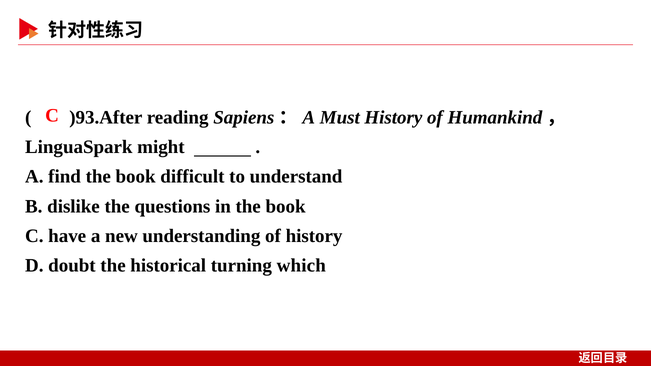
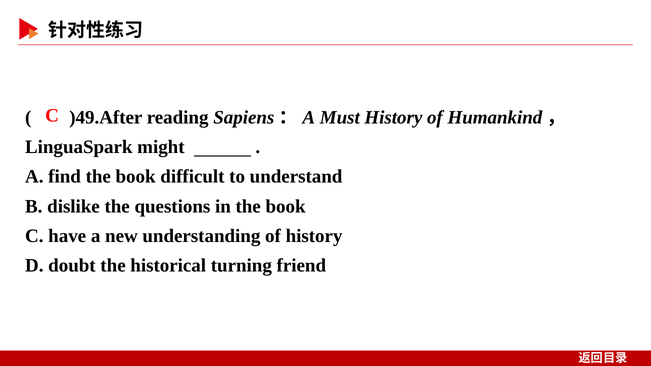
)93.After: )93.After -> )49.After
which: which -> friend
